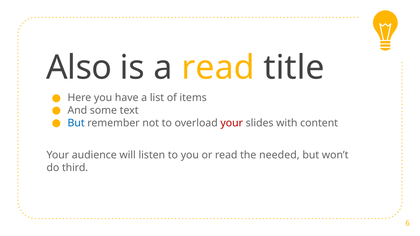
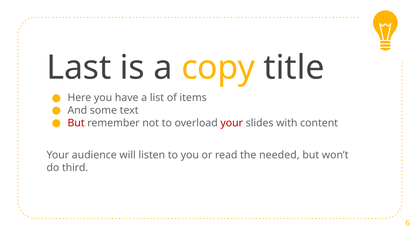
Also: Also -> Last
a read: read -> copy
But at (76, 123) colour: blue -> red
